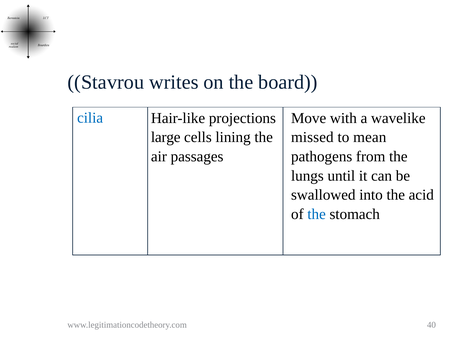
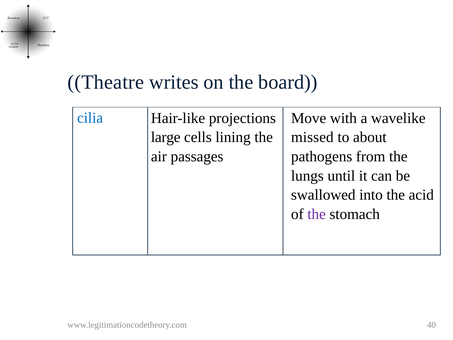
Stavrou: Stavrou -> Theatre
mean: mean -> about
the at (317, 214) colour: blue -> purple
